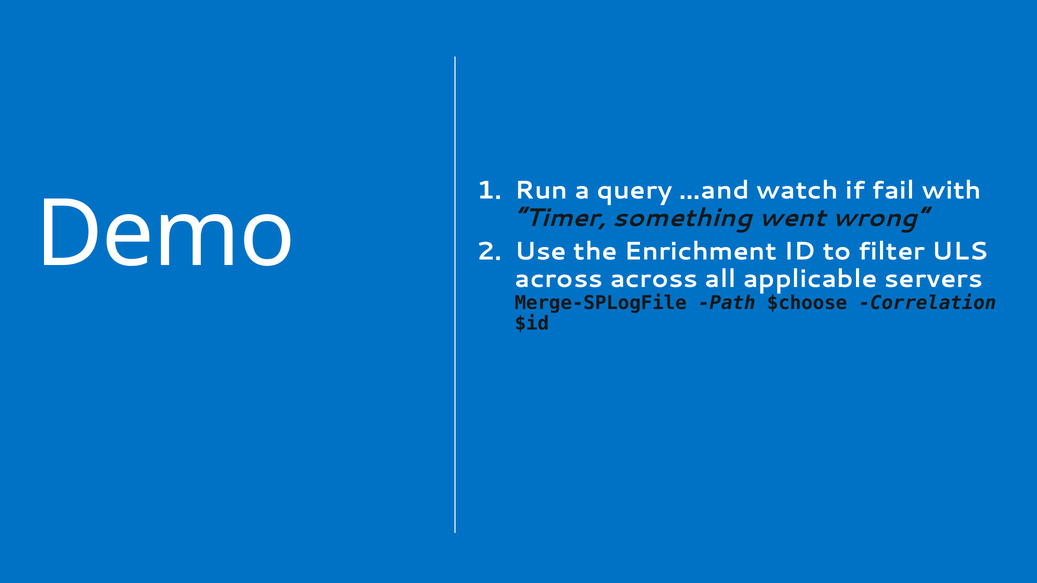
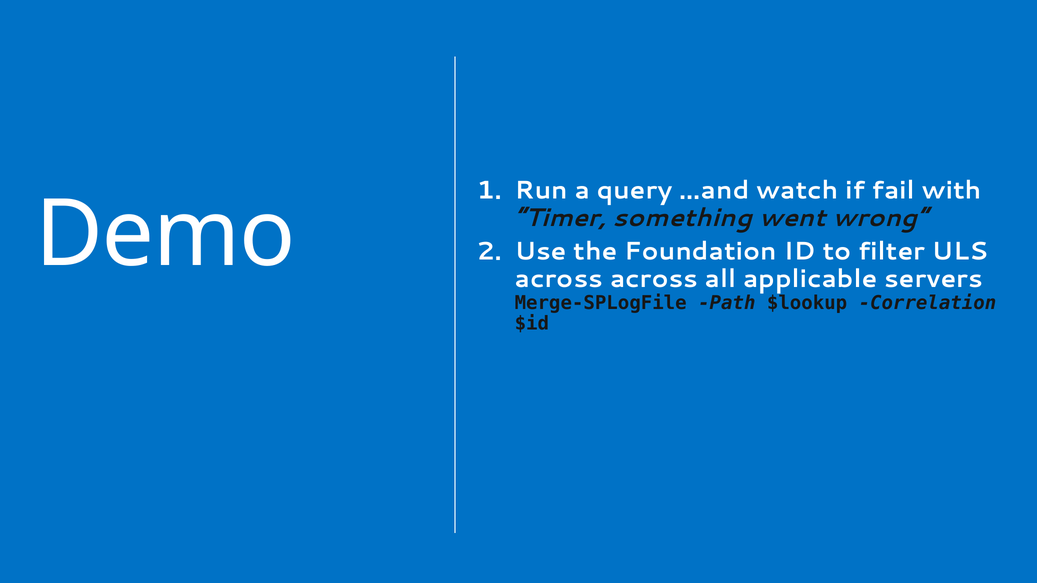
Enrichment: Enrichment -> Foundation
$choose: $choose -> $lookup
